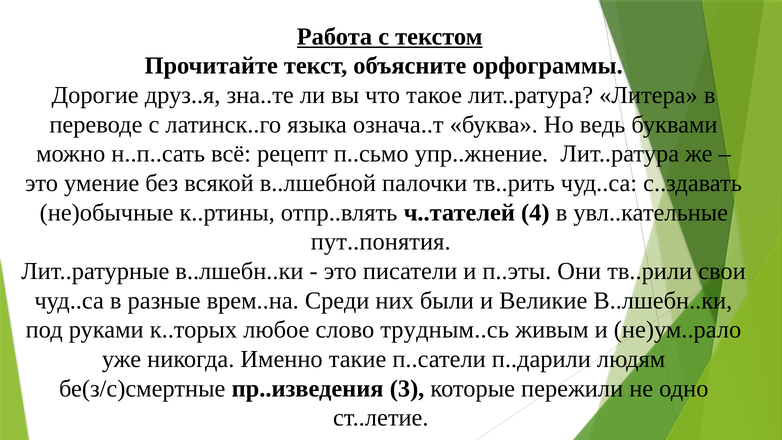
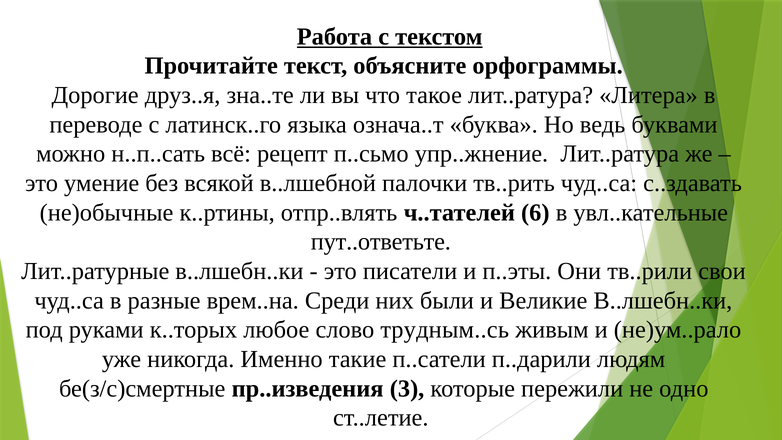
4: 4 -> 6
пут..понятия: пут..понятия -> пут..ответьте
